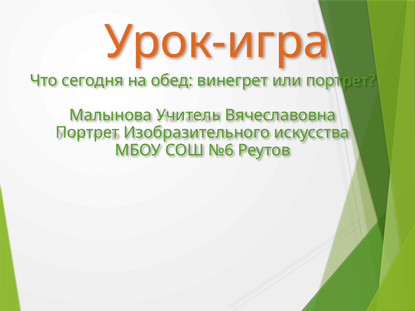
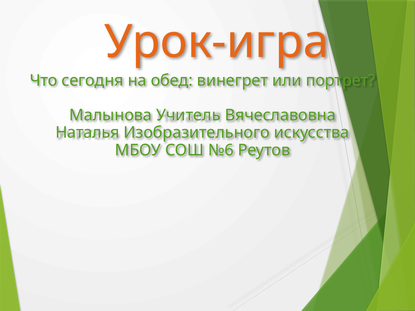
Портрет at (87, 133): Портрет -> Наталья
